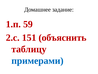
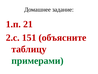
59: 59 -> 21
объяснить: объяснить -> объясните
примерами colour: blue -> green
